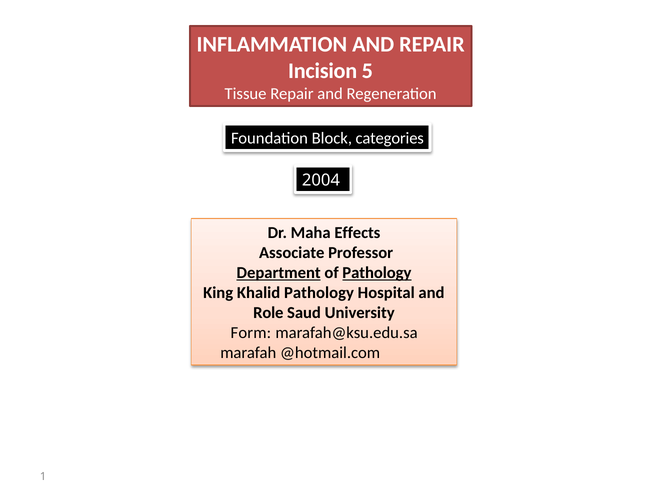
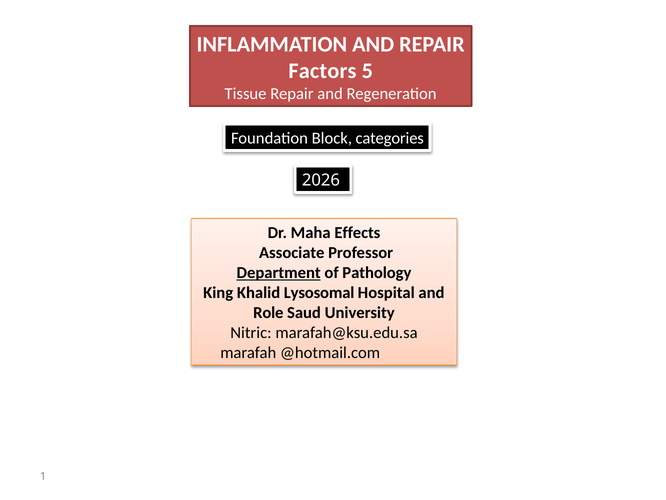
Incision: Incision -> Factors
2004: 2004 -> 2026
Pathology at (377, 273) underline: present -> none
Khalid Pathology: Pathology -> Lysosomal
Form: Form -> Nitric
